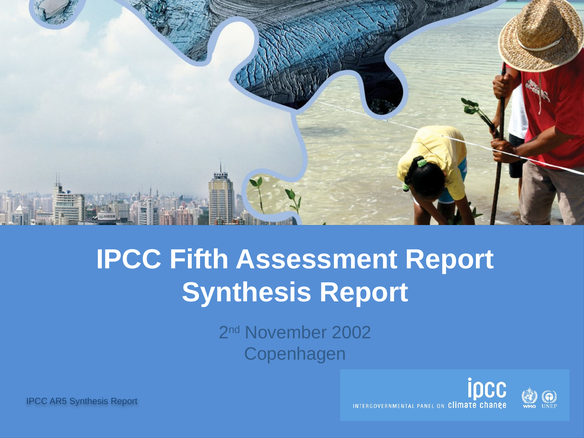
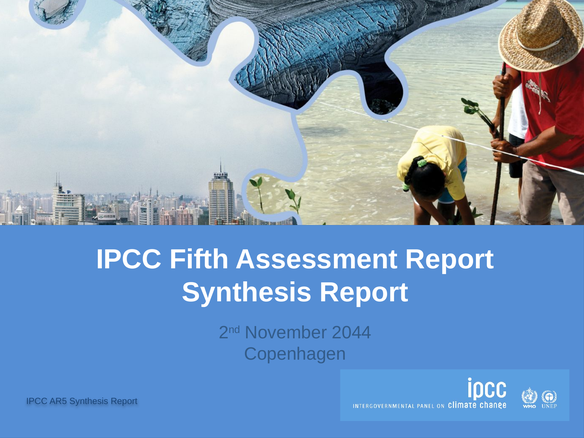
2002: 2002 -> 2044
